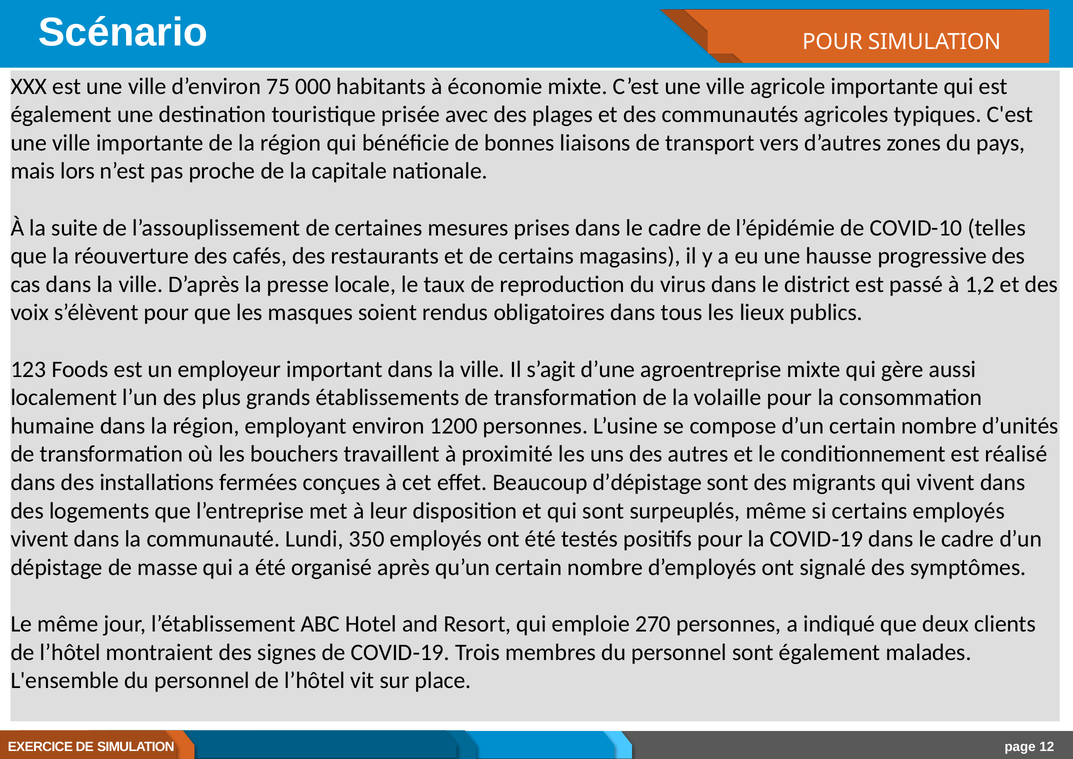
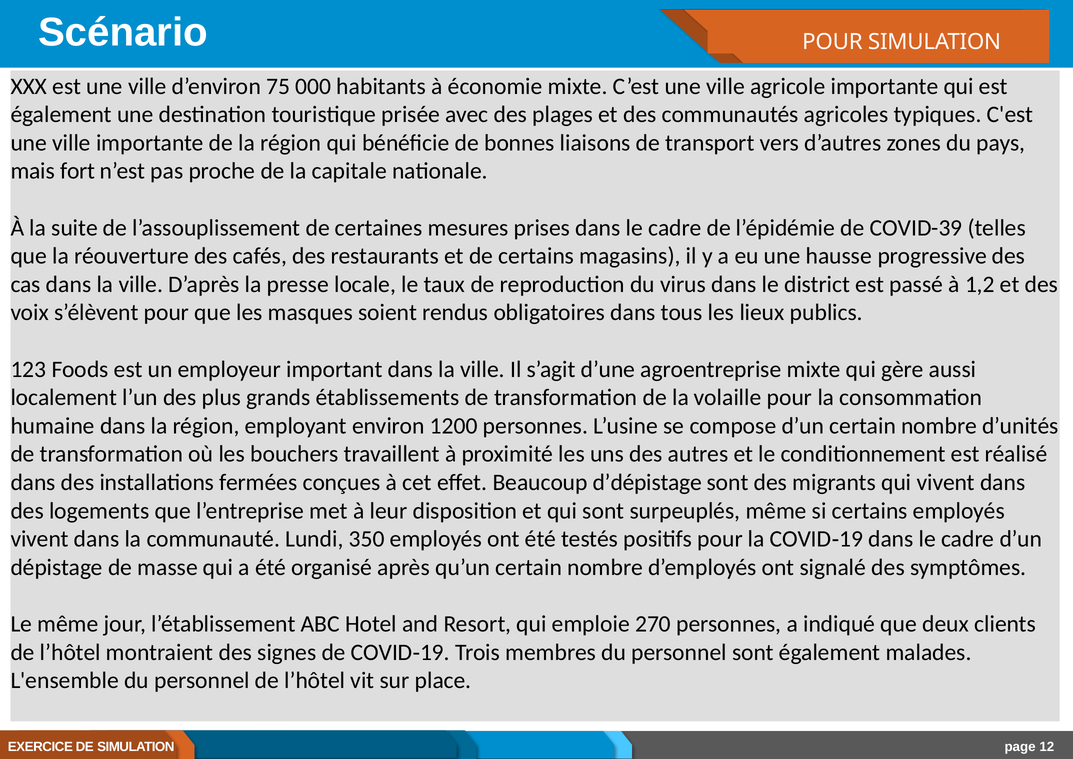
lors: lors -> fort
COVID-10: COVID-10 -> COVID-39
